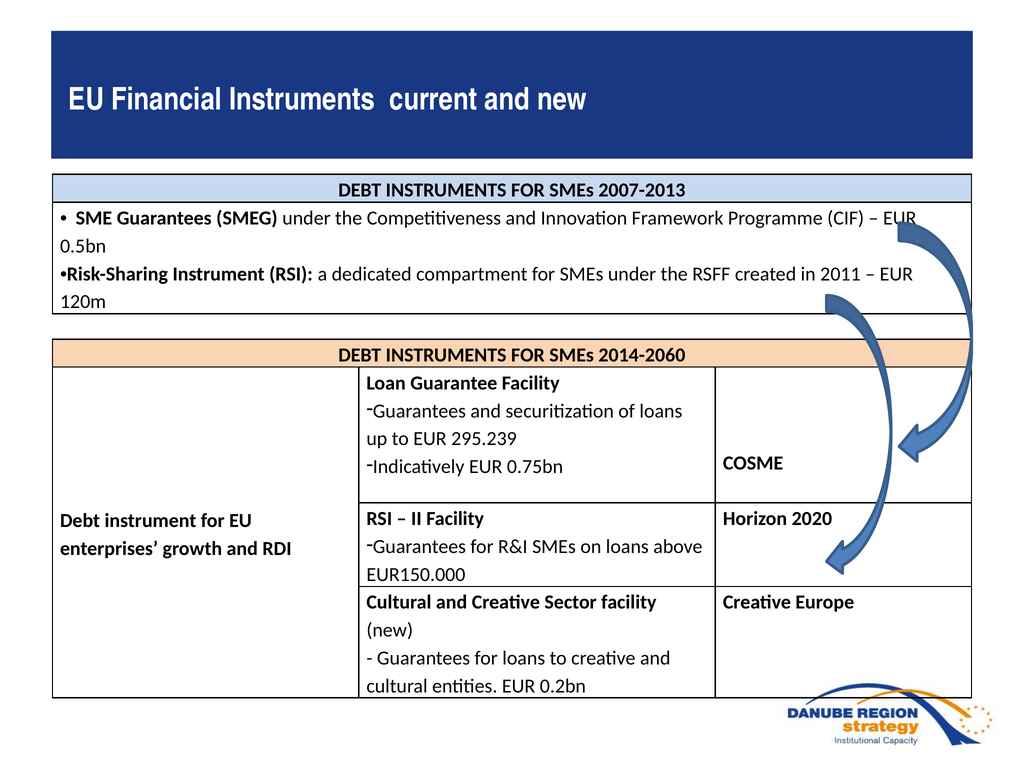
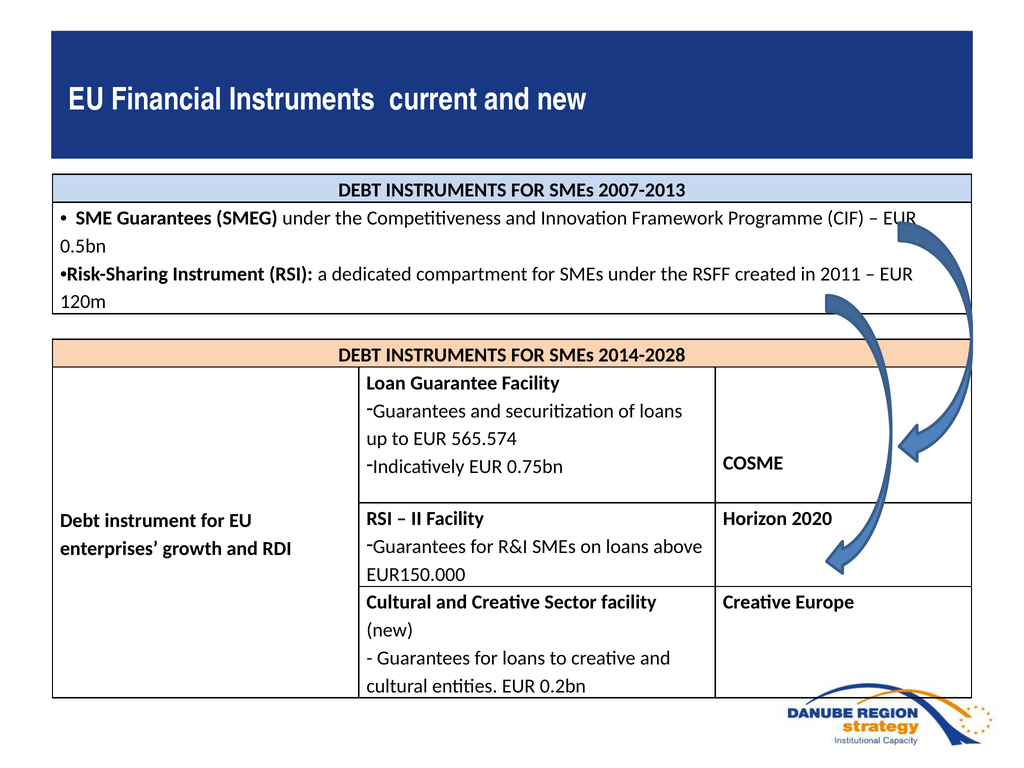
2014-2060: 2014-2060 -> 2014-2028
295.239: 295.239 -> 565.574
